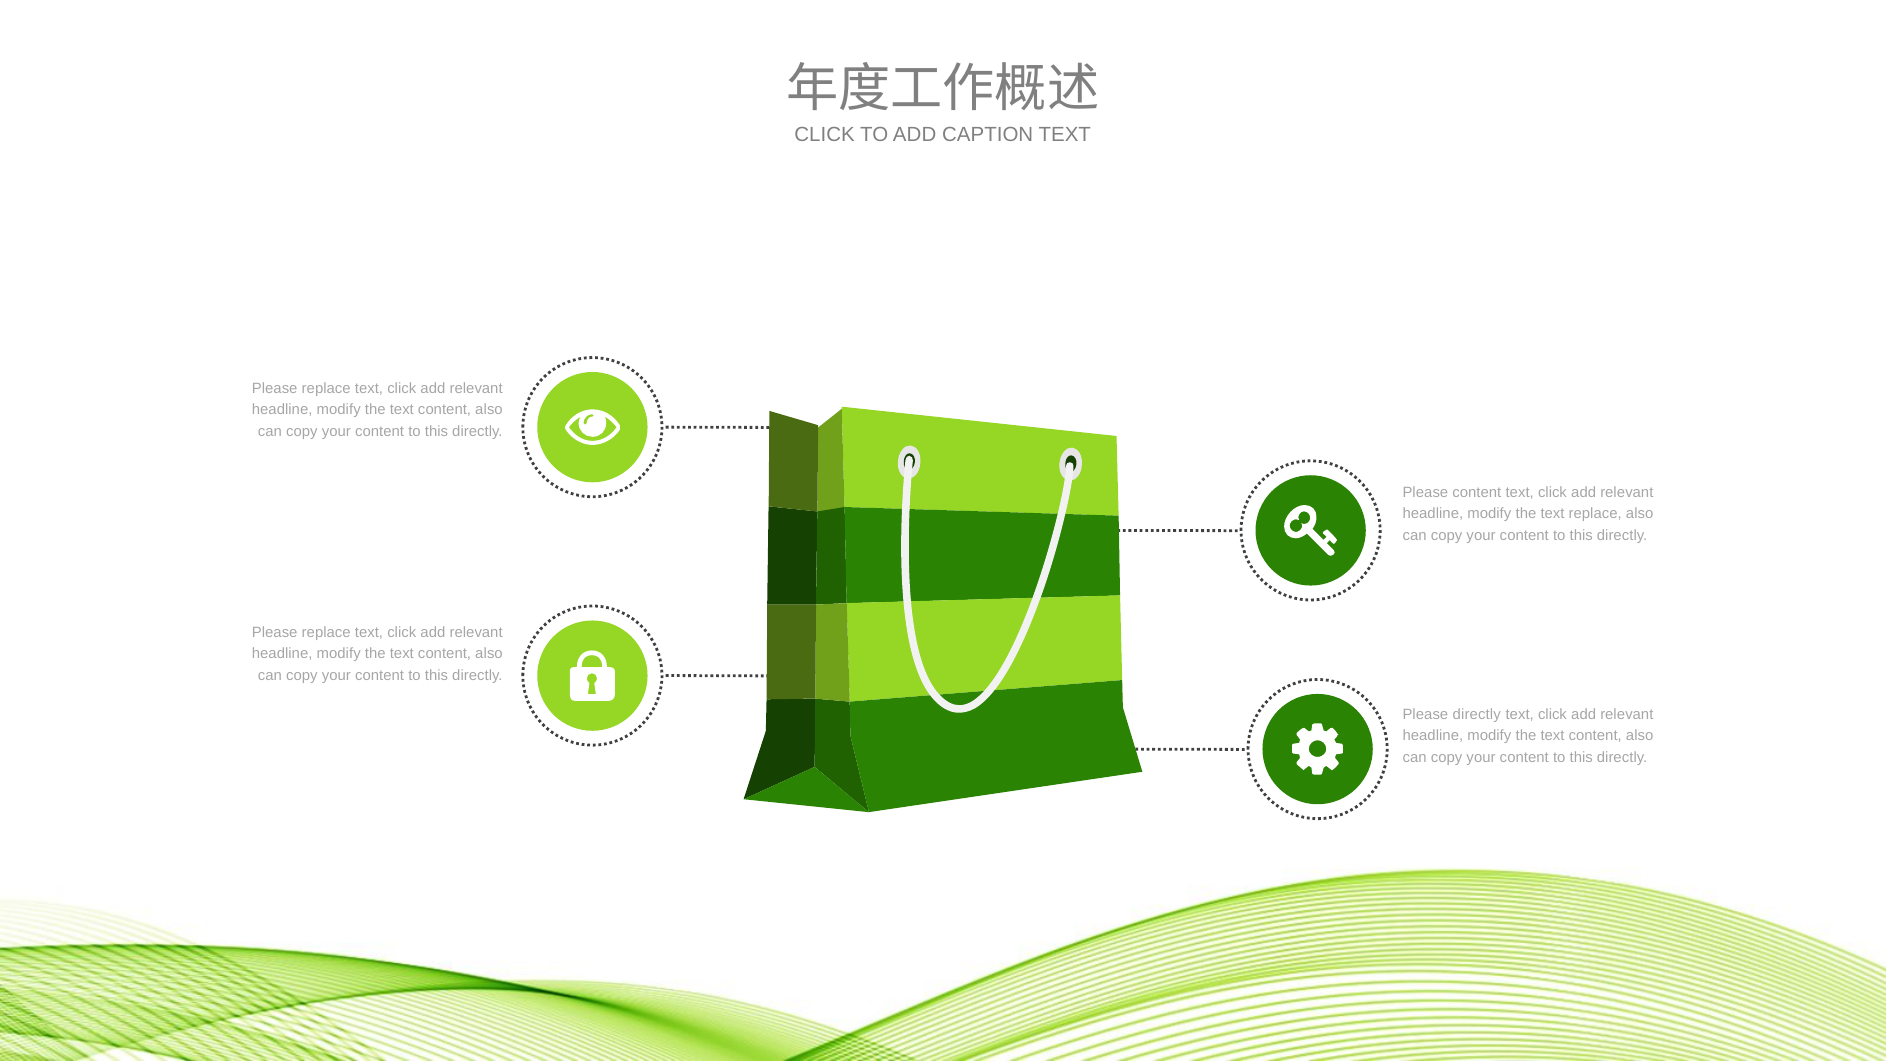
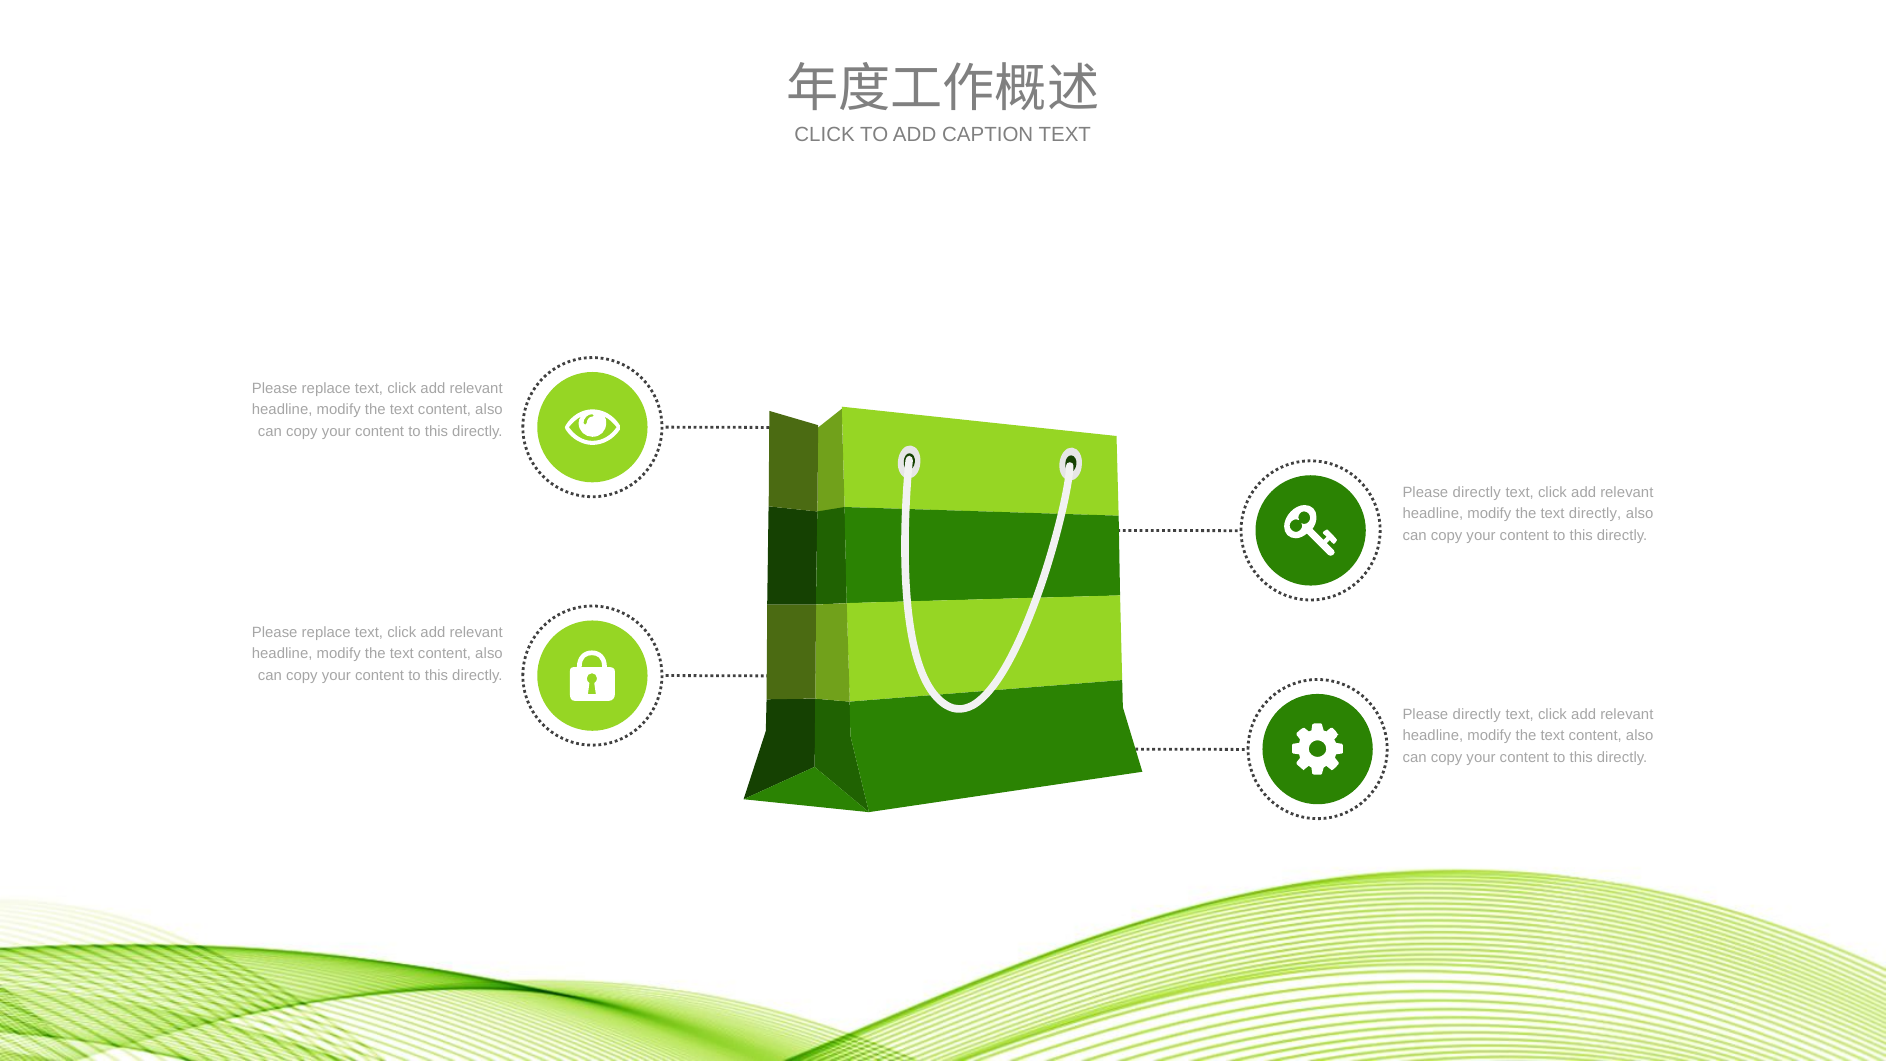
content at (1477, 493): content -> directly
text replace: replace -> directly
